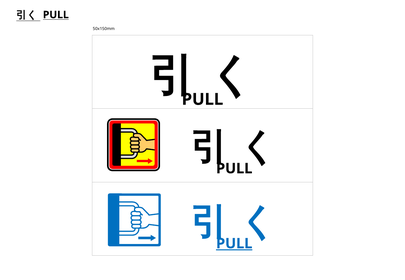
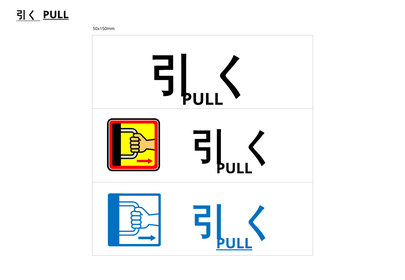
PULL at (56, 15) underline: none -> present
